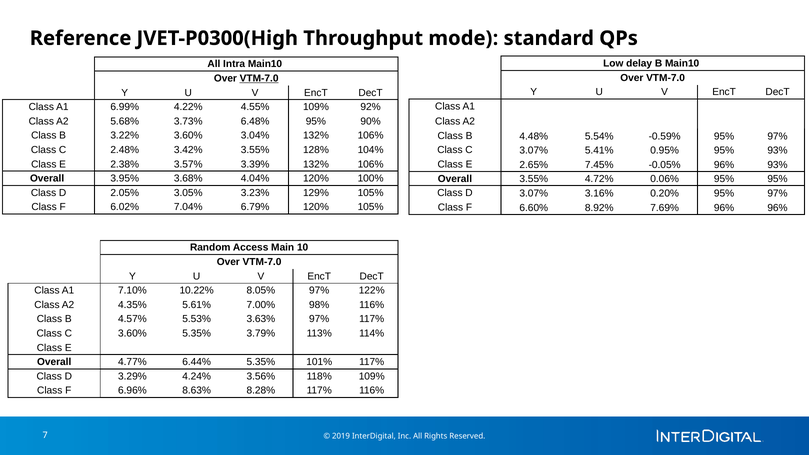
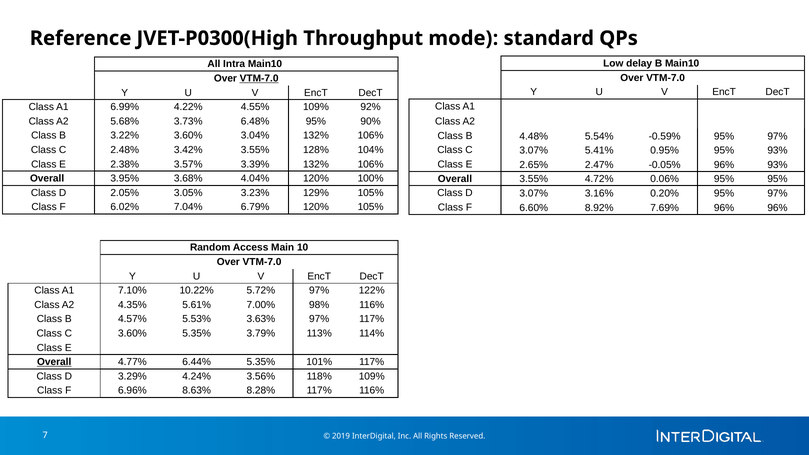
7.45%: 7.45% -> 2.47%
8.05%: 8.05% -> 5.72%
Overall at (54, 362) underline: none -> present
